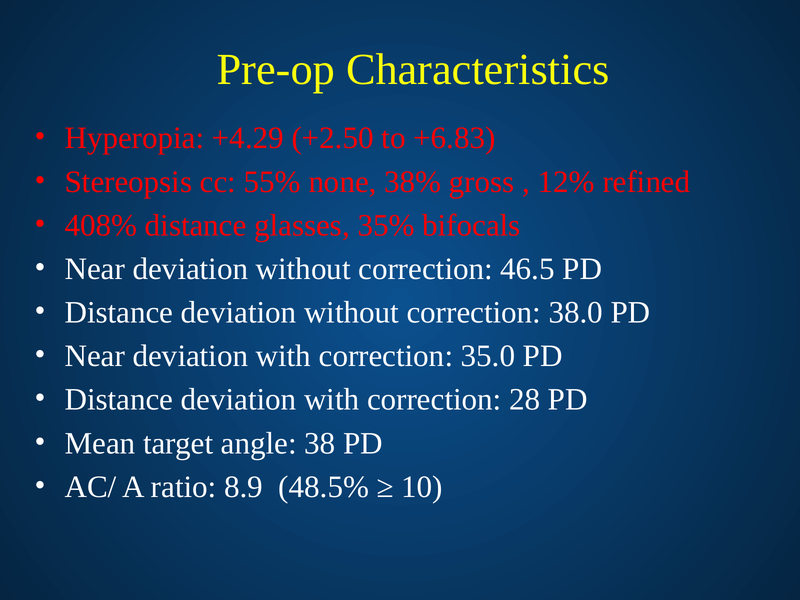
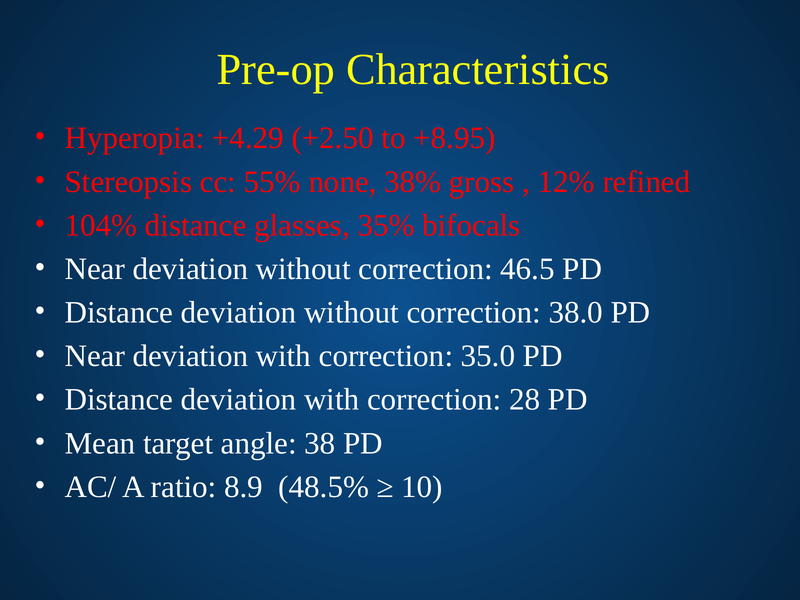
+6.83: +6.83 -> +8.95
408%: 408% -> 104%
